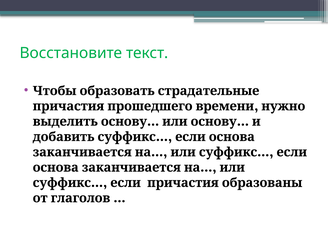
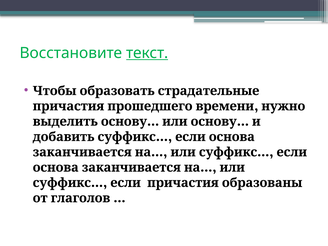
текст underline: none -> present
